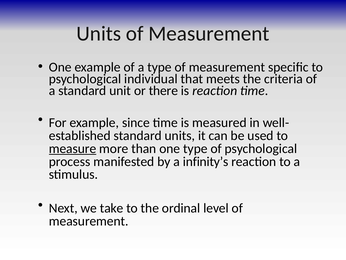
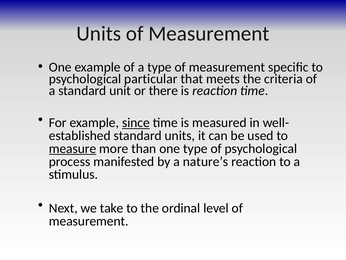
individual: individual -> particular
since underline: none -> present
infinity’s: infinity’s -> nature’s
